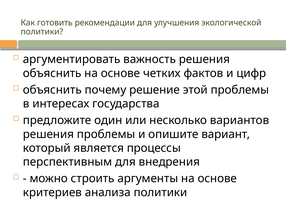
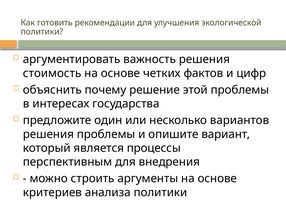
объяснить at (52, 73): объяснить -> стоимость
